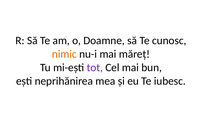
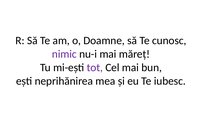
nimic colour: orange -> purple
